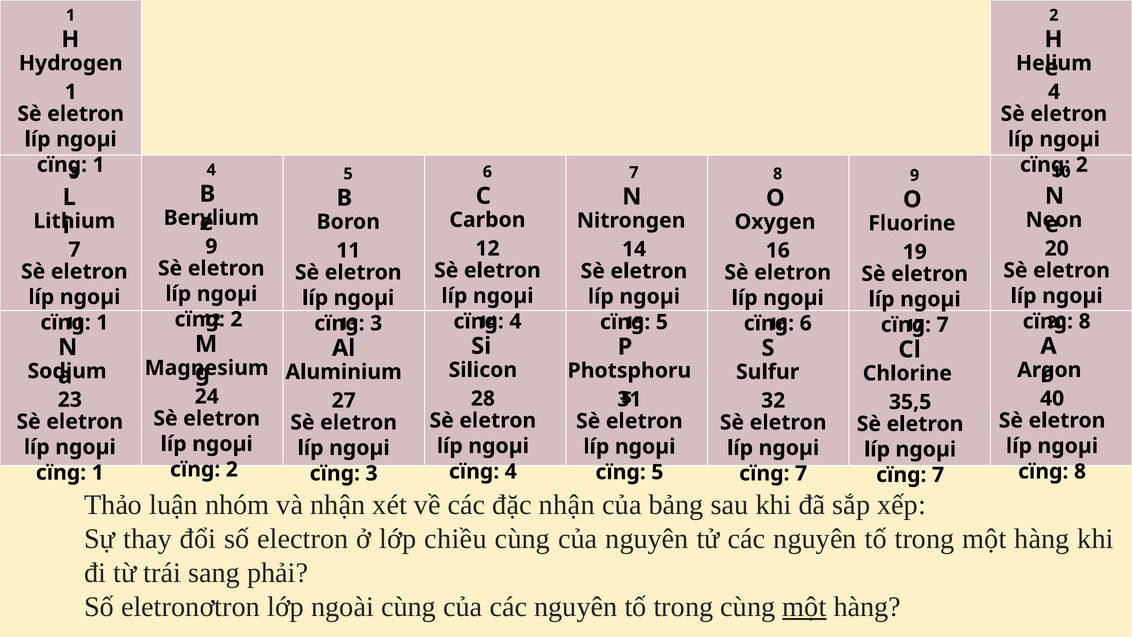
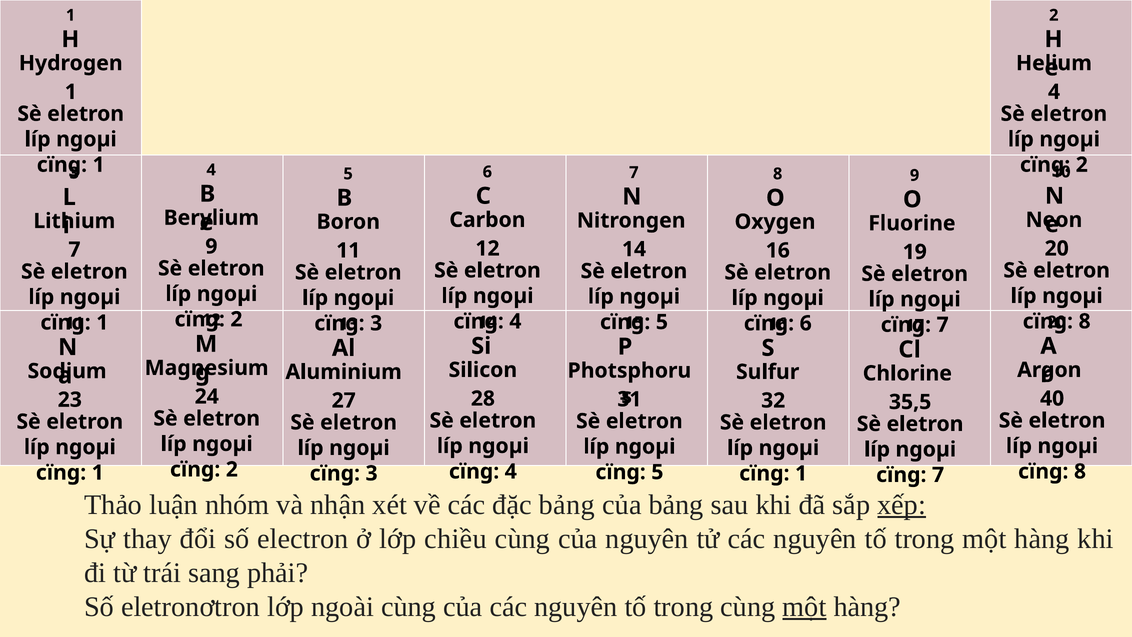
7 at (801, 473): 7 -> 1
đặc nhận: nhận -> bảng
xếp underline: none -> present
